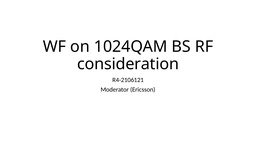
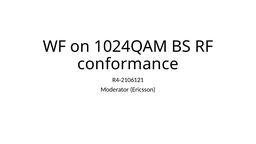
consideration: consideration -> conformance
